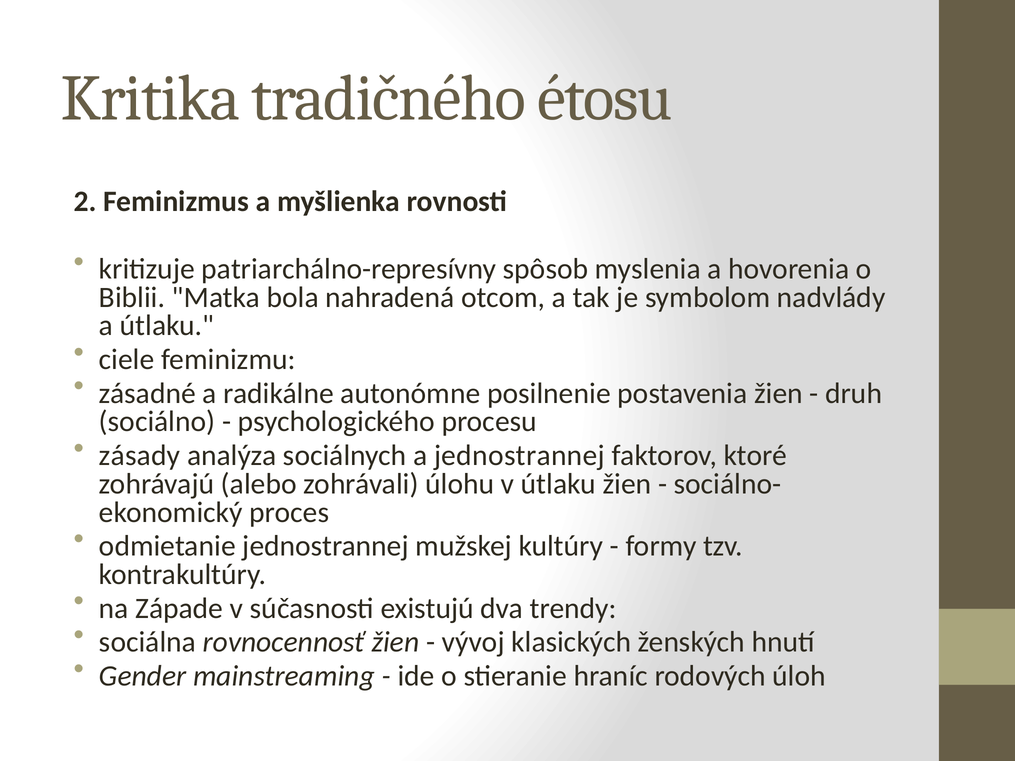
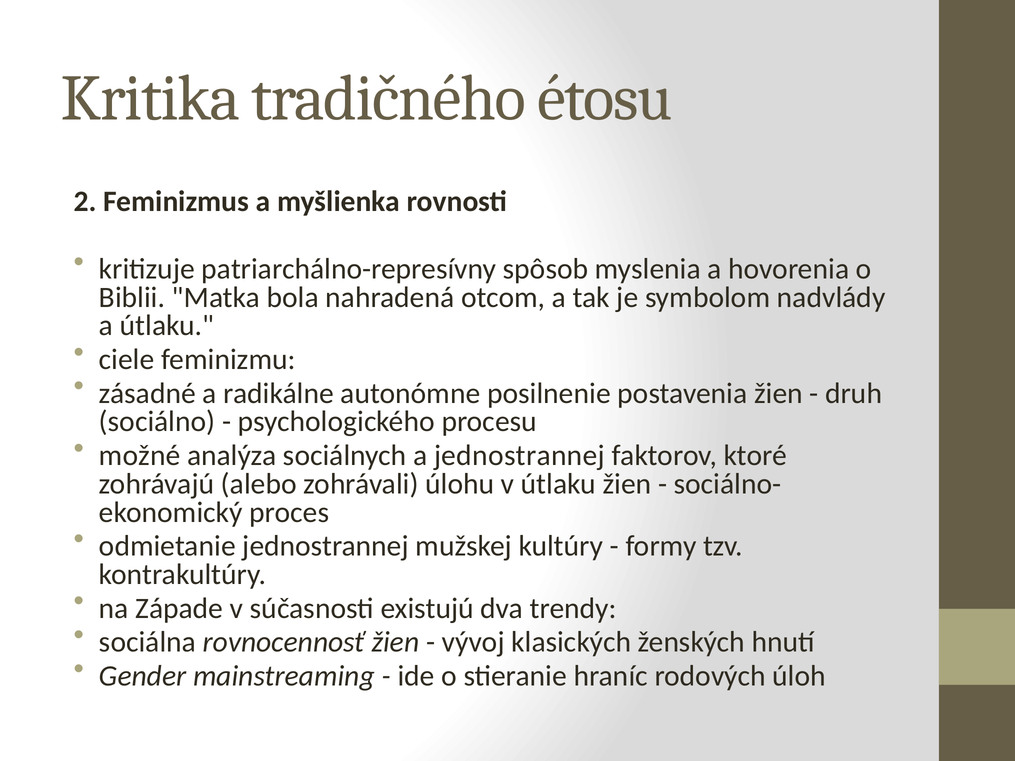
zásady: zásady -> možné
